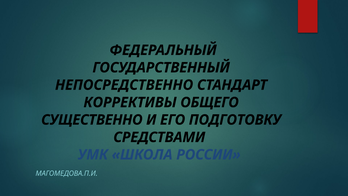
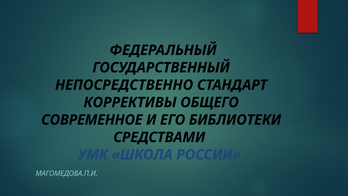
СУЩЕСТВЕННО: СУЩЕСТВЕННО -> СОВРЕМЕННОЕ
ПОДГОТОВКУ: ПОДГОТОВКУ -> БИБЛИОТЕКИ
